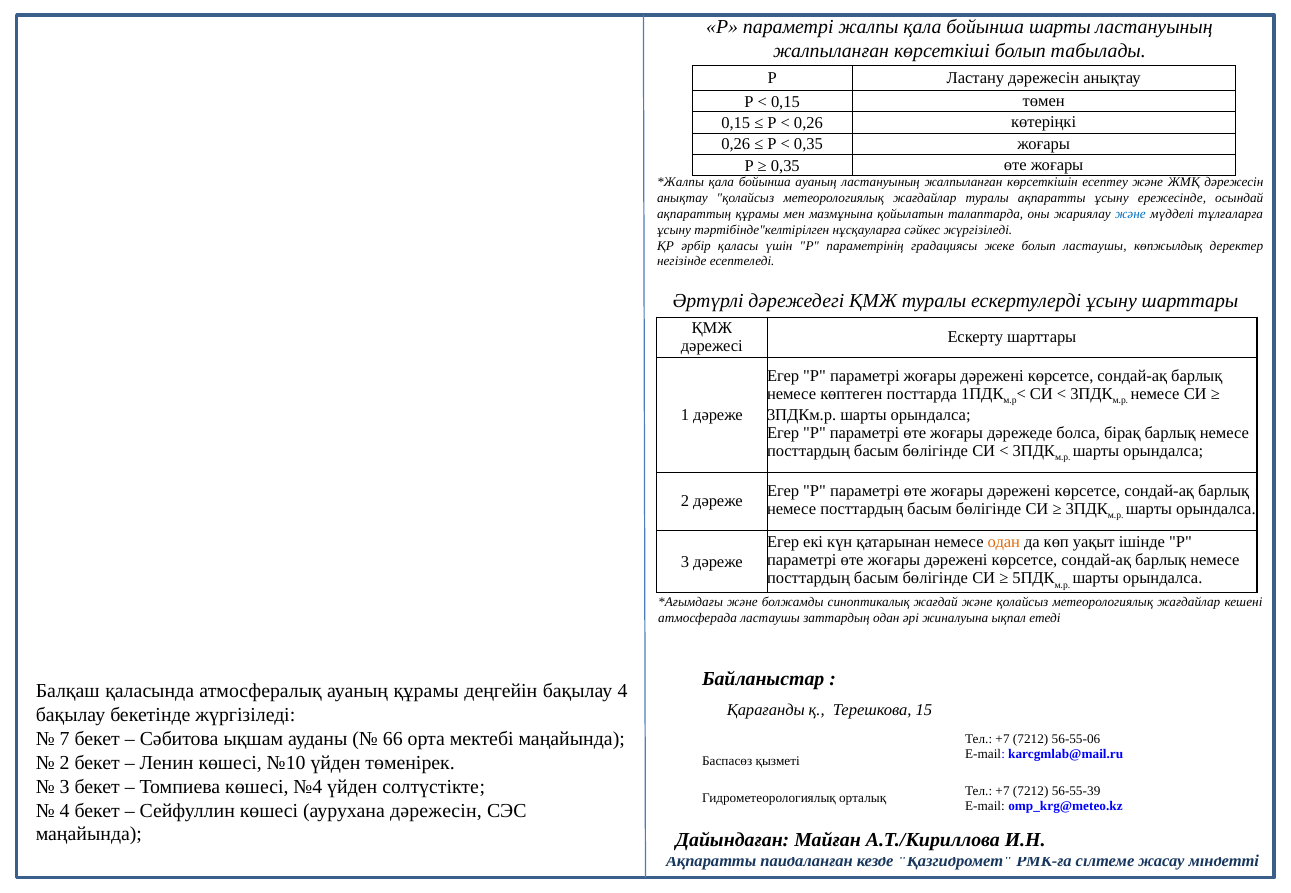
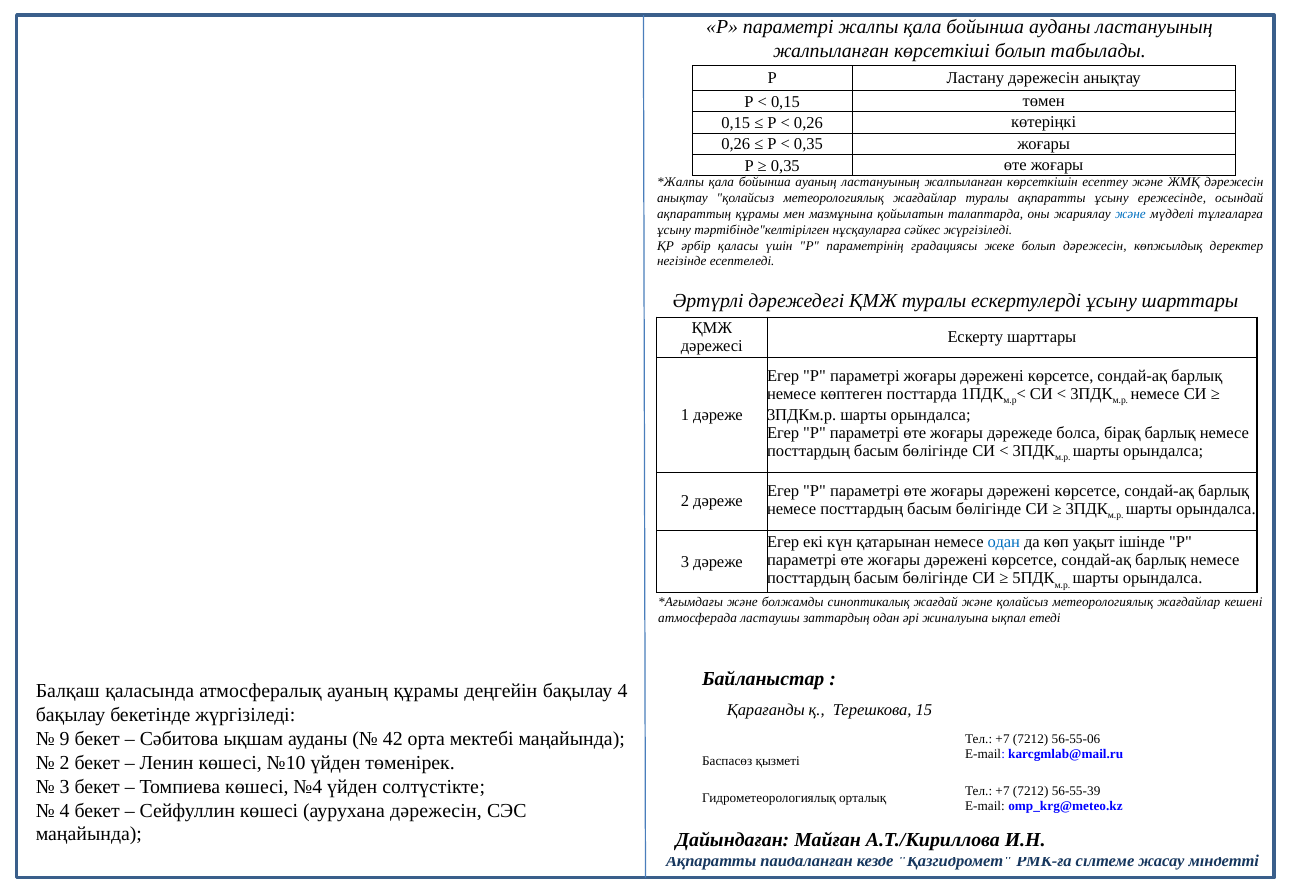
бойынша шарты: шарты -> ауданы
болып ластаушы: ластаушы -> дәрежесін
одан at (1004, 543) colour: orange -> blue
7: 7 -> 9
66: 66 -> 42
